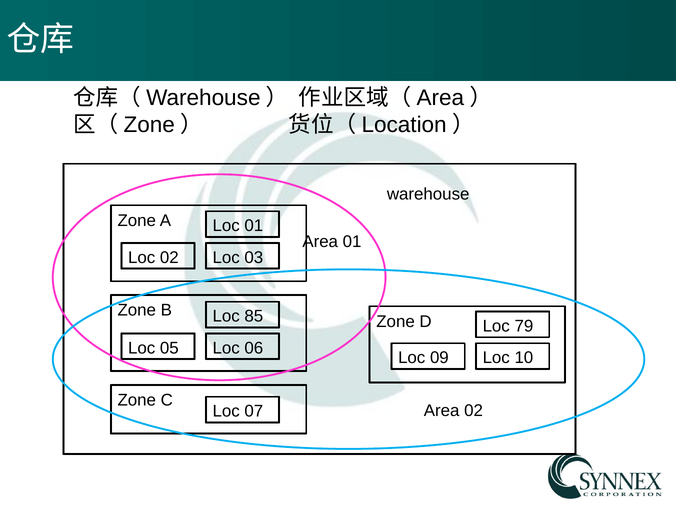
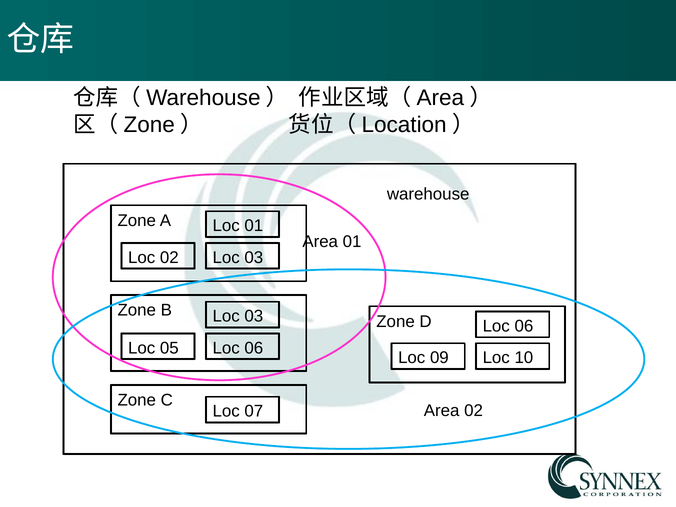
85 at (254, 316): 85 -> 03
79 at (524, 326): 79 -> 06
